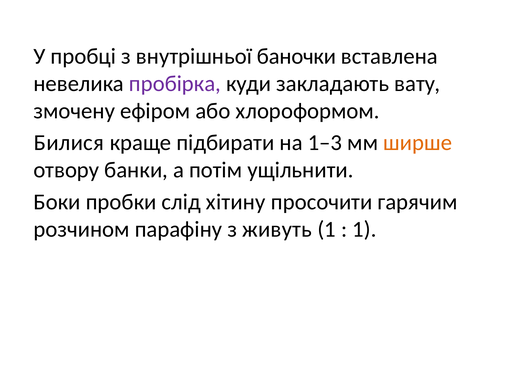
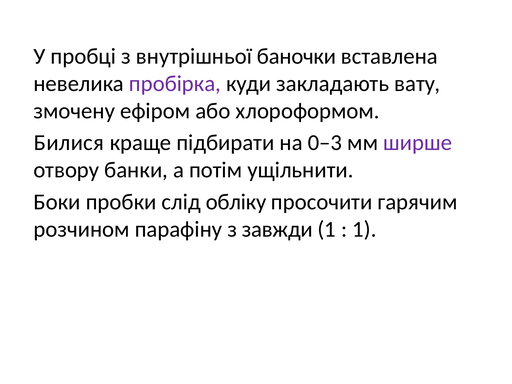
1–3: 1–3 -> 0–3
ширше colour: orange -> purple
хітину: хітину -> обліку
живуть: живуть -> завжди
